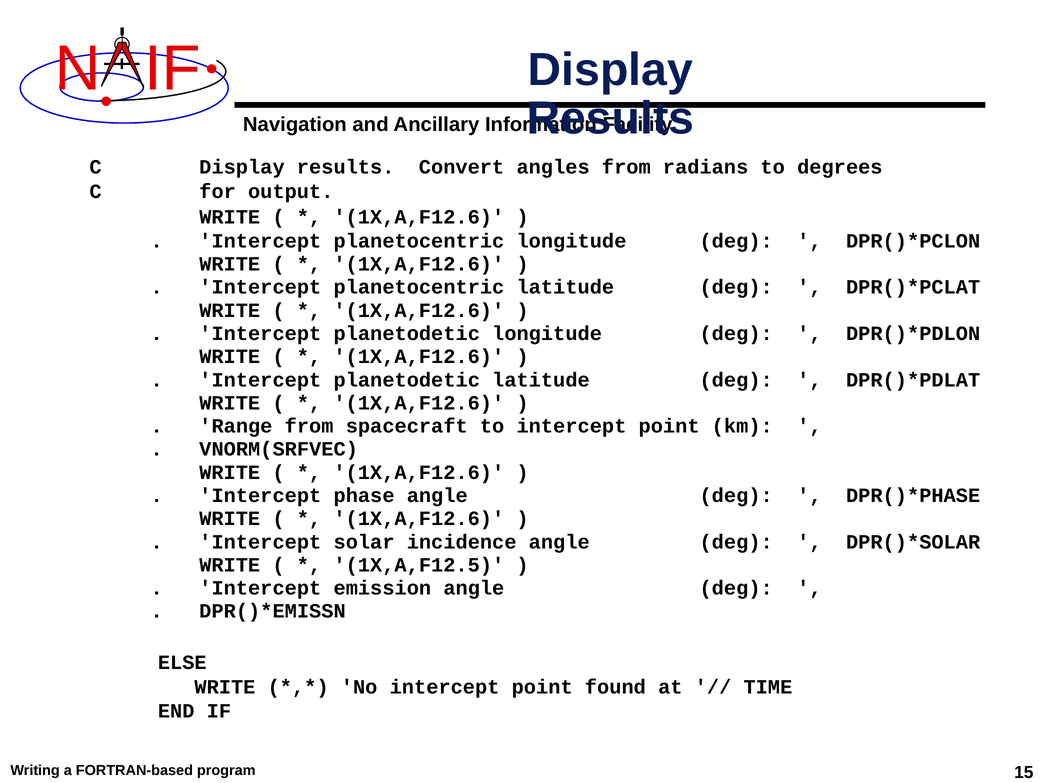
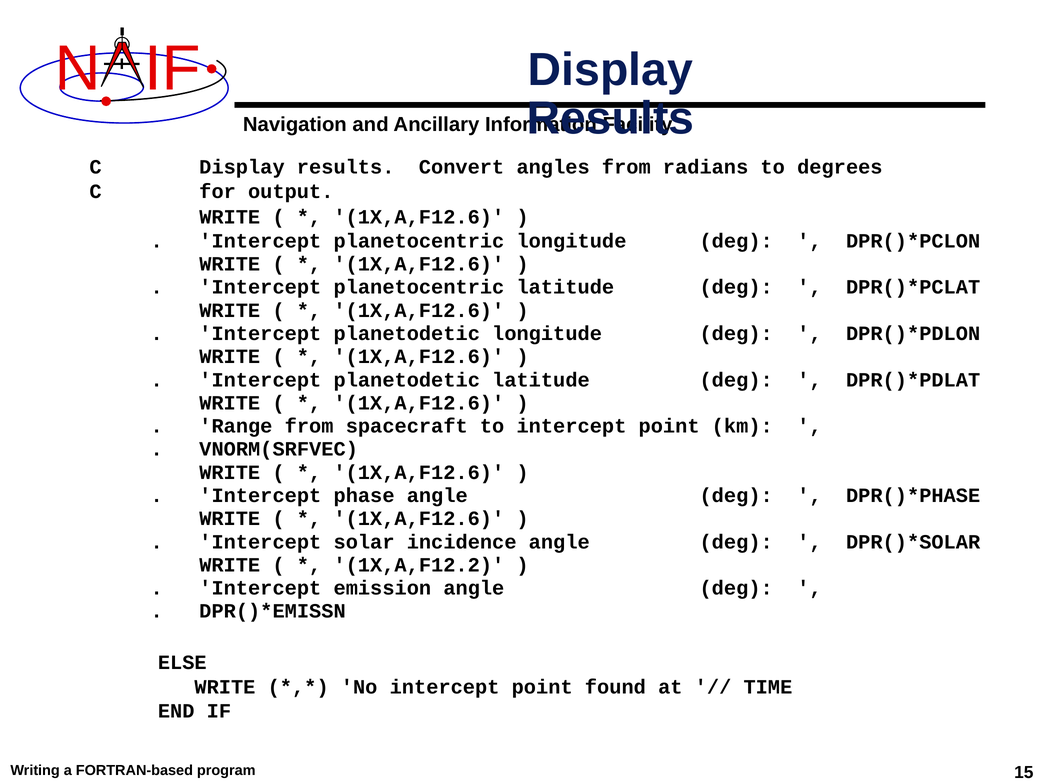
1X,A,F12.5: 1X,A,F12.5 -> 1X,A,F12.2
